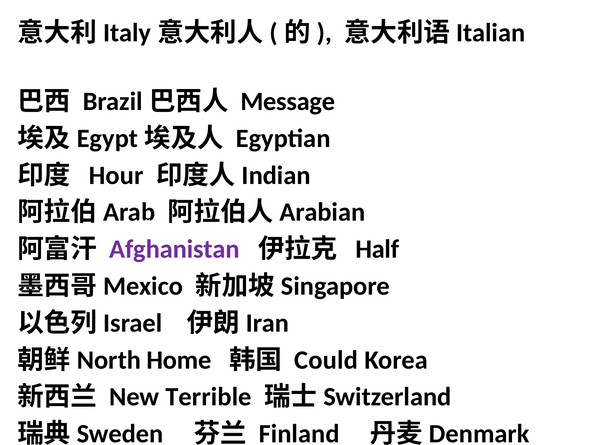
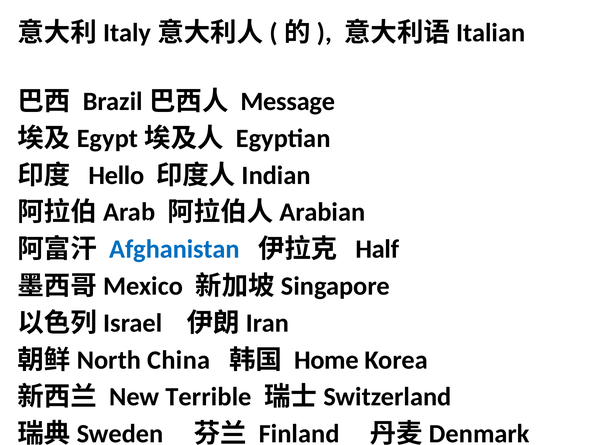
Hour: Hour -> Hello
Afghanistan colour: purple -> blue
Home: Home -> China
Could: Could -> Home
